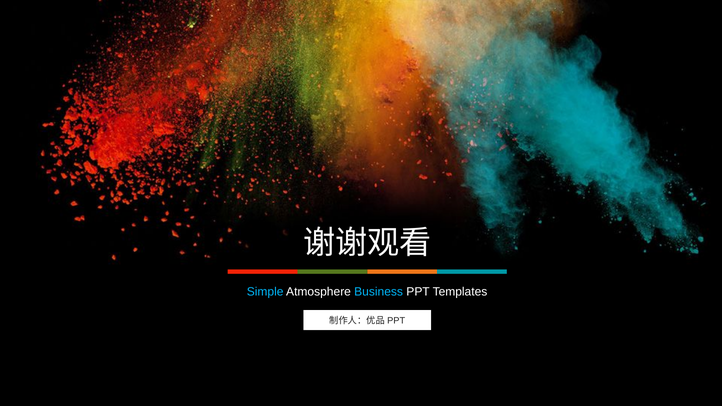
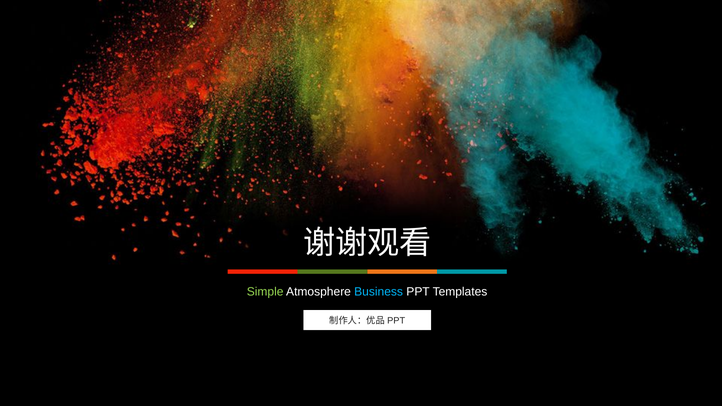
Simple colour: light blue -> light green
